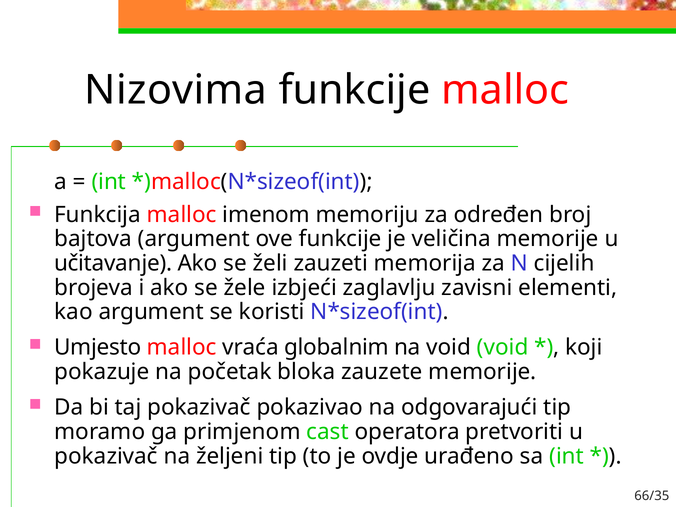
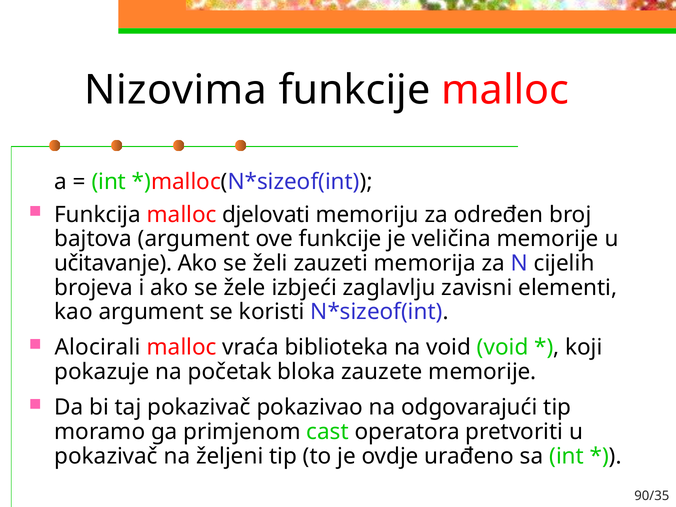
imenom: imenom -> djelovati
Umjesto: Umjesto -> Alocirali
globalnim: globalnim -> biblioteka
66/35: 66/35 -> 90/35
